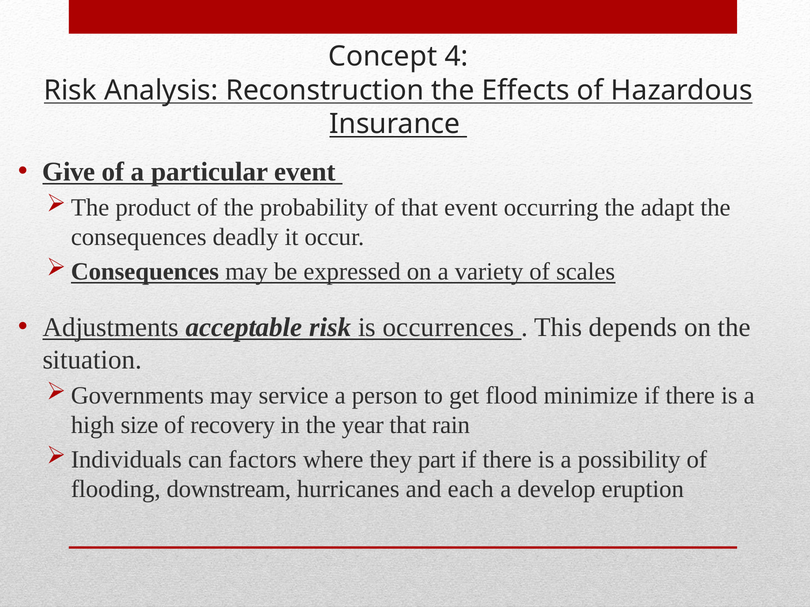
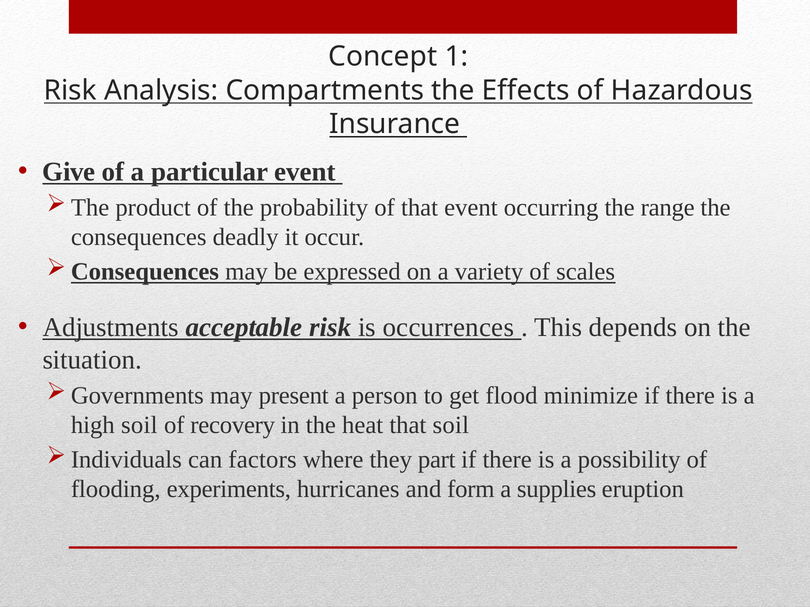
4: 4 -> 1
Reconstruction: Reconstruction -> Compartments
adapt: adapt -> range
service: service -> present
high size: size -> soil
year: year -> heat
that rain: rain -> soil
downstream: downstream -> experiments
each: each -> form
develop: develop -> supplies
